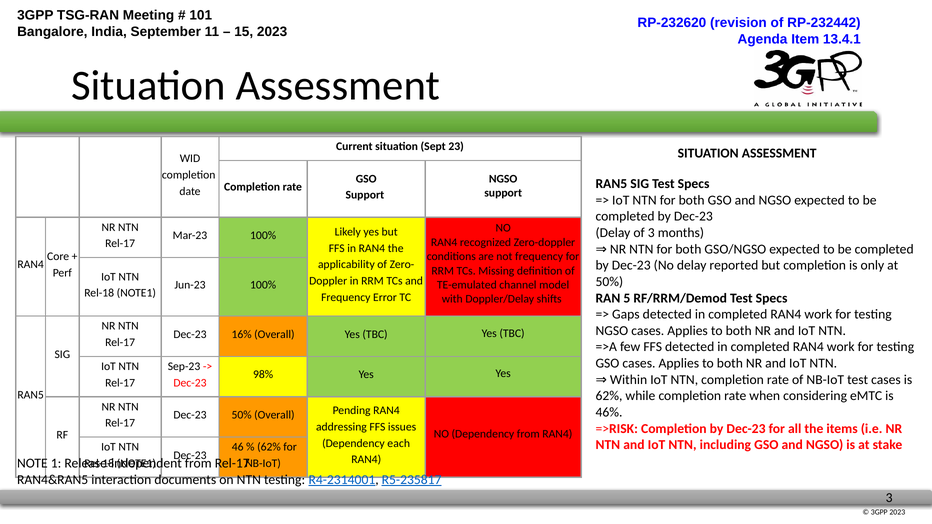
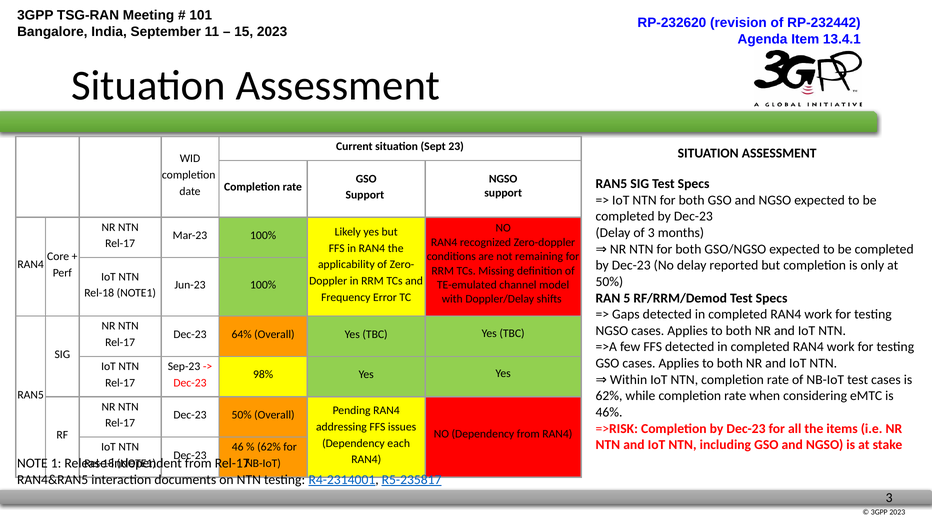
not frequency: frequency -> remaining
16%: 16% -> 64%
